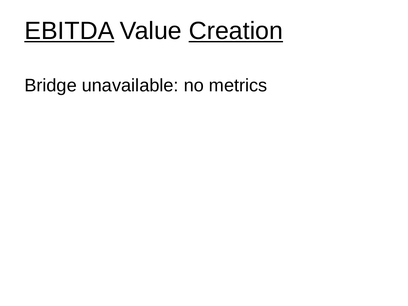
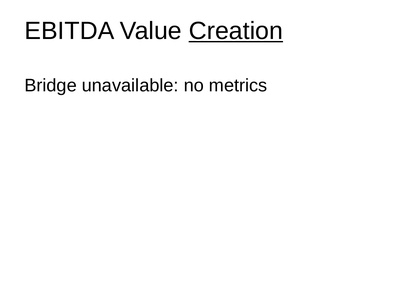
EBITDA underline: present -> none
